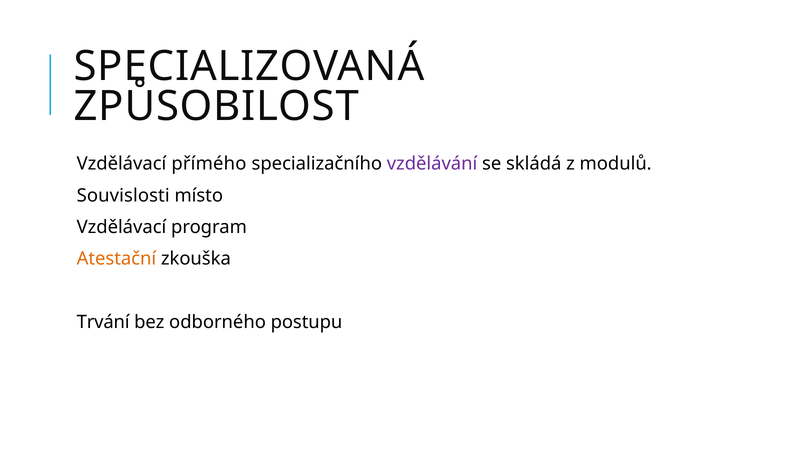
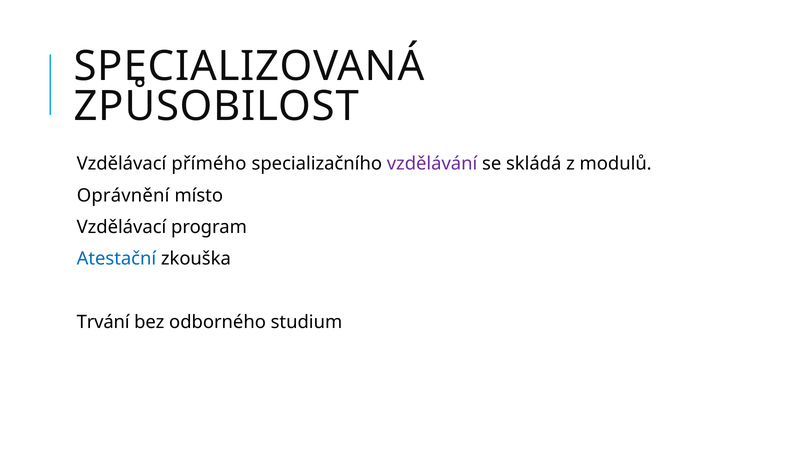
Souvislosti: Souvislosti -> Oprávnění
Atestační colour: orange -> blue
postupu: postupu -> studium
